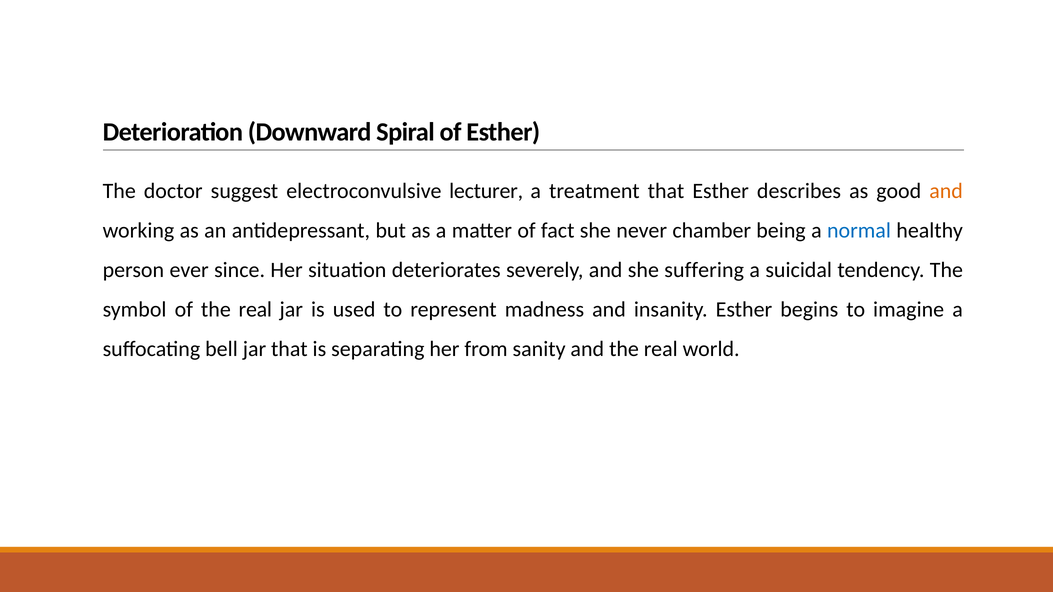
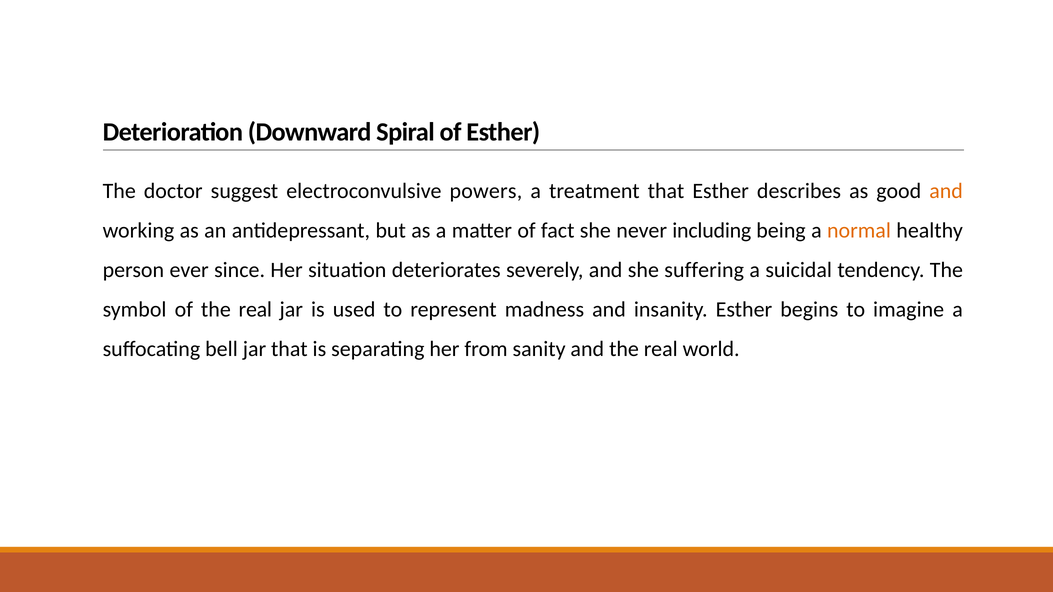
lecturer: lecturer -> powers
chamber: chamber -> including
normal colour: blue -> orange
